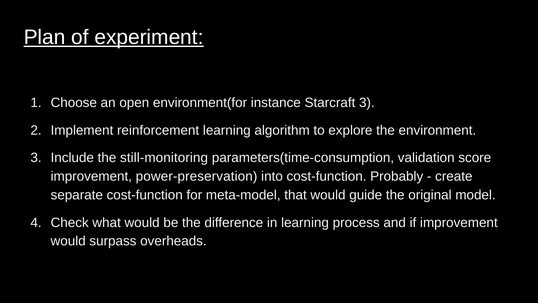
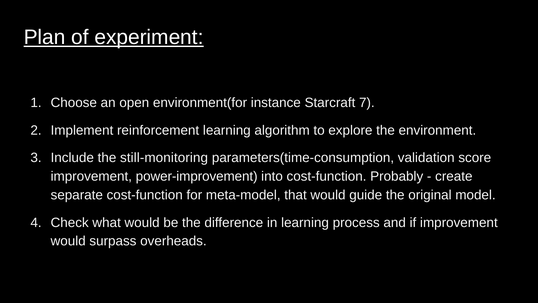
Starcraft 3: 3 -> 7
power-preservation: power-preservation -> power-improvement
